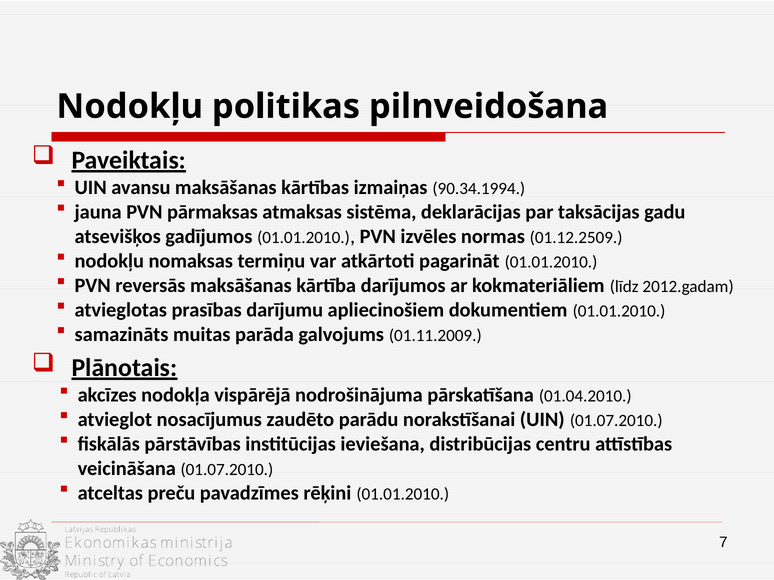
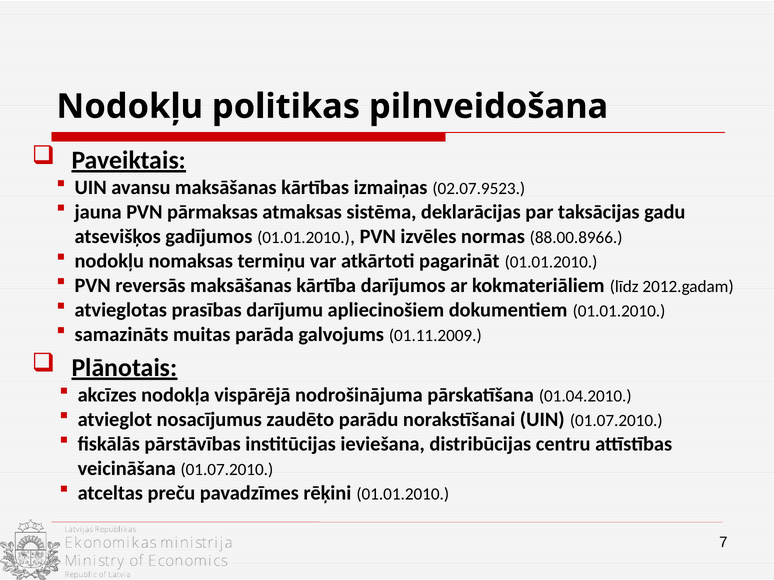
90.34.1994: 90.34.1994 -> 02.07.9523
01.12.2509: 01.12.2509 -> 88.00.8966
